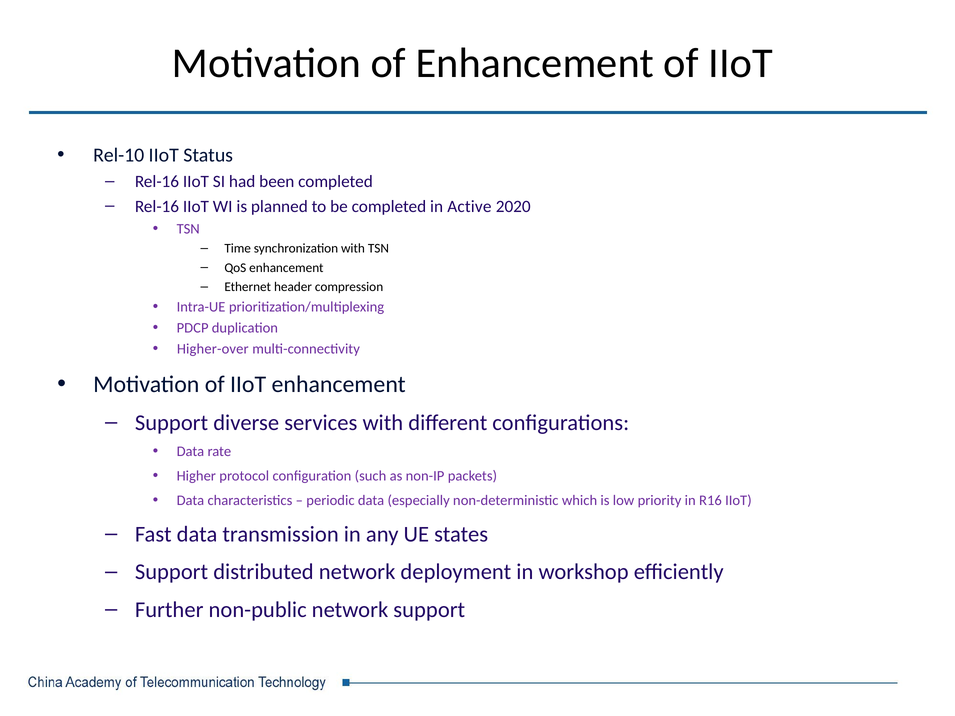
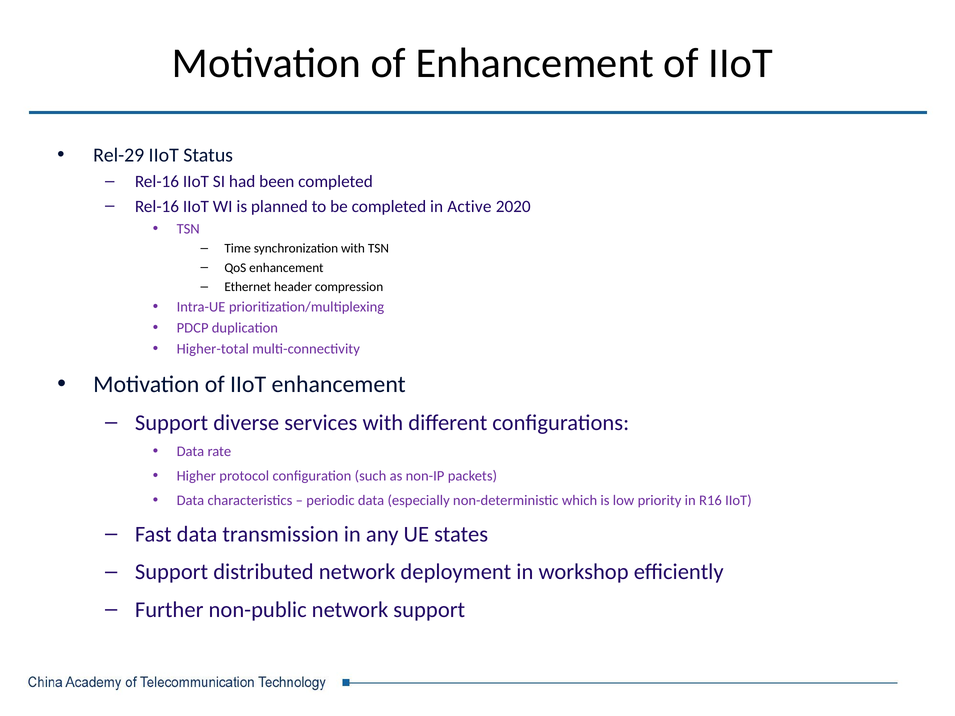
Rel-10: Rel-10 -> Rel-29
Higher-over: Higher-over -> Higher-total
